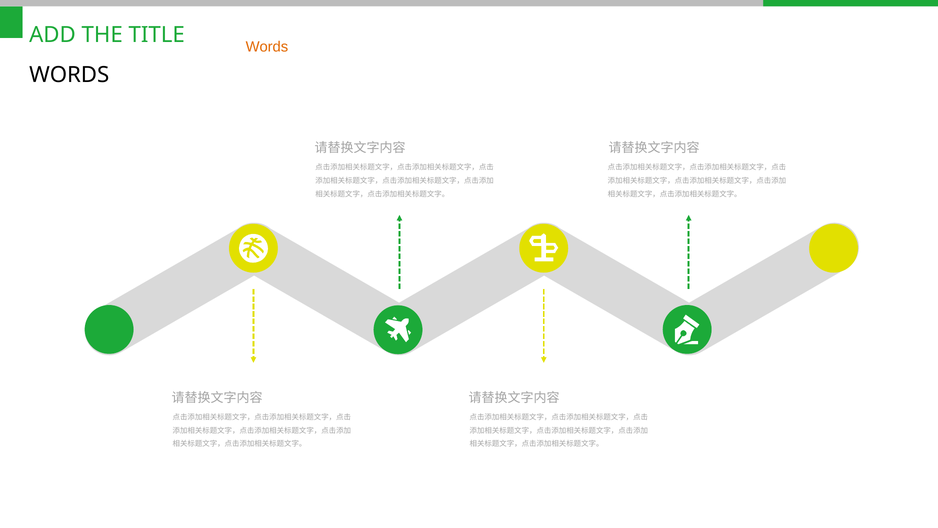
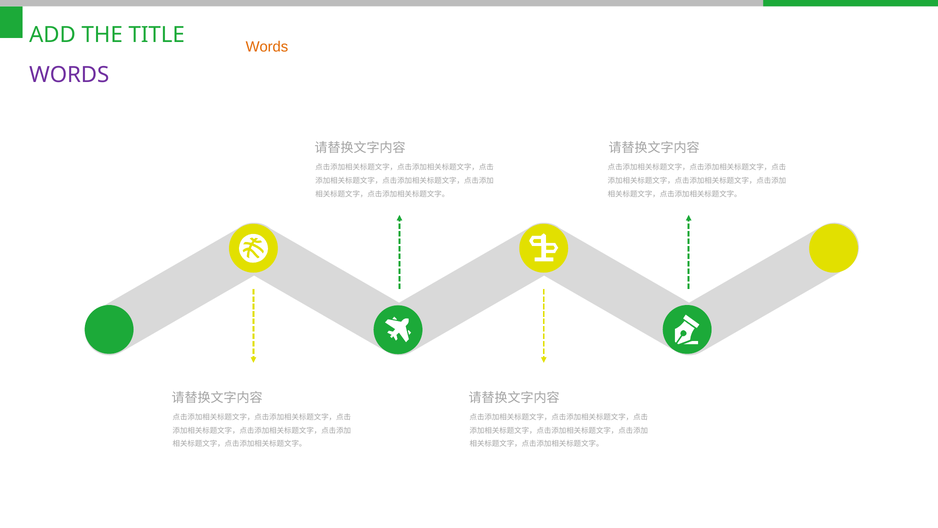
WORDS at (69, 75) colour: black -> purple
